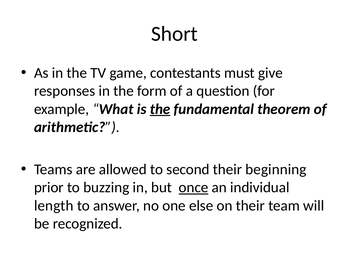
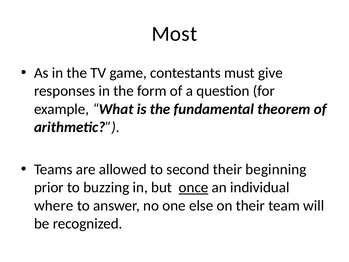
Short: Short -> Most
the at (160, 109) underline: present -> none
length: length -> where
